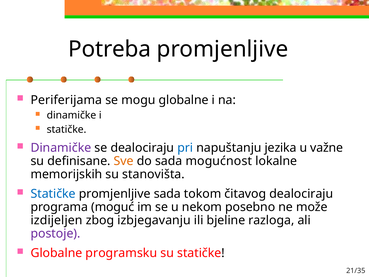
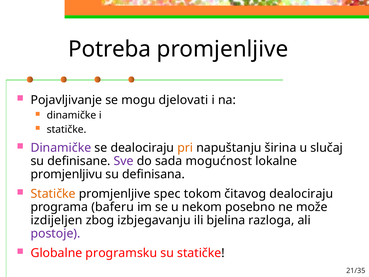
Periferijama: Periferijama -> Pojavljivanje
mogu globalne: globalne -> djelovati
pri colour: blue -> orange
jezika: jezika -> širina
važne: važne -> slučaj
Sve colour: orange -> purple
memorijskih: memorijskih -> promjenljivu
stanovišta: stanovišta -> definisana
Statičke at (53, 194) colour: blue -> orange
promjenljive sada: sada -> spec
moguć: moguć -> baferu
bjeline: bjeline -> bjelina
